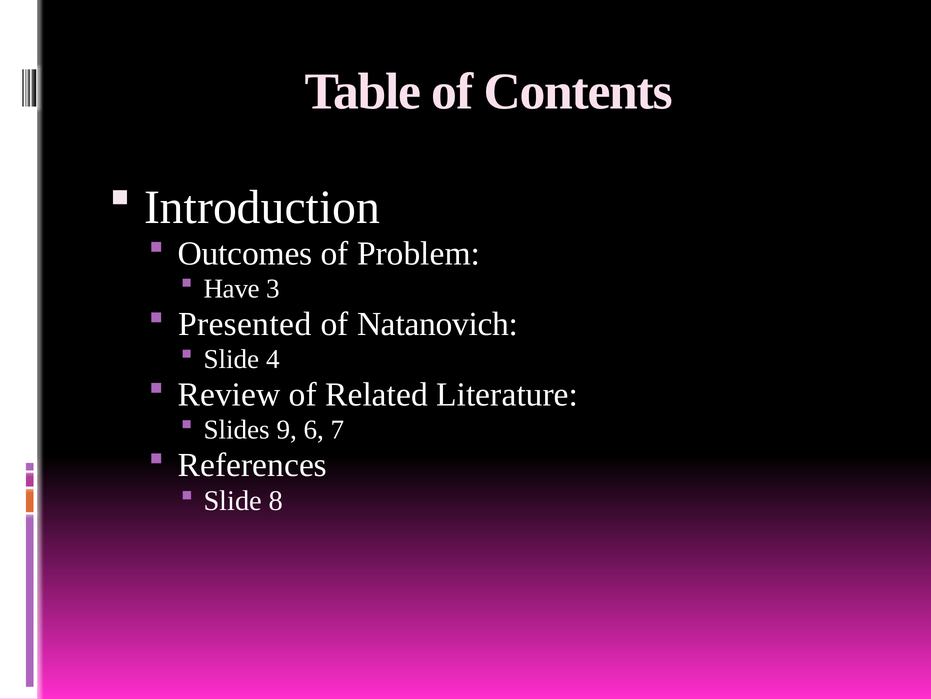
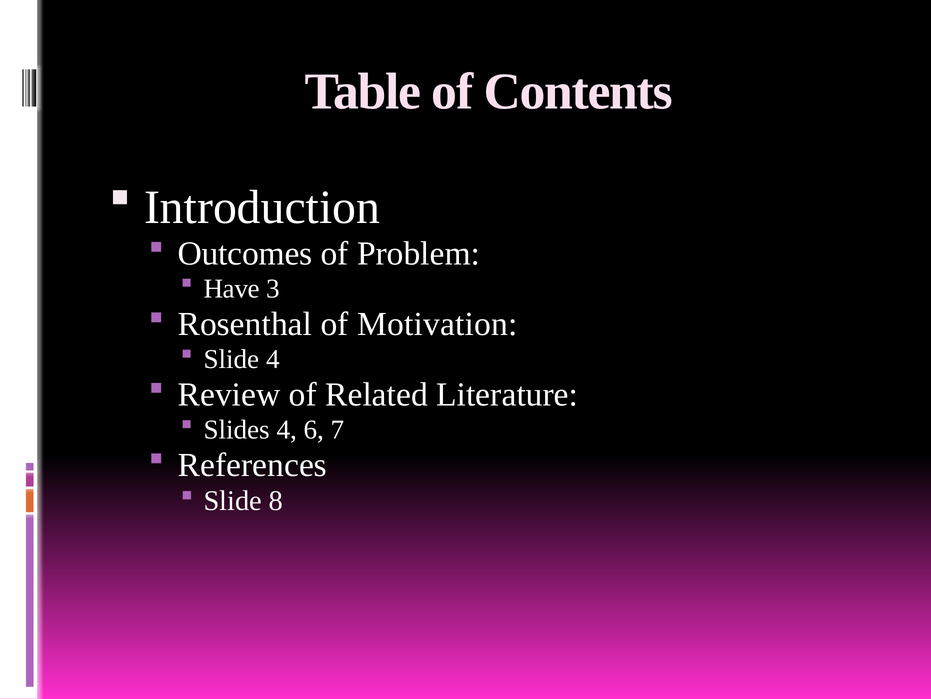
Presented: Presented -> Rosenthal
Natanovich: Natanovich -> Motivation
Slides 9: 9 -> 4
